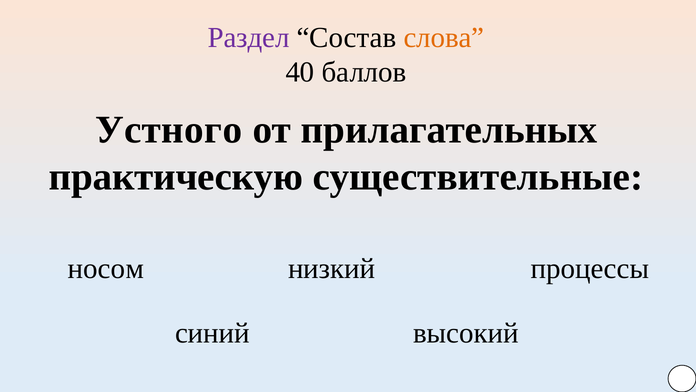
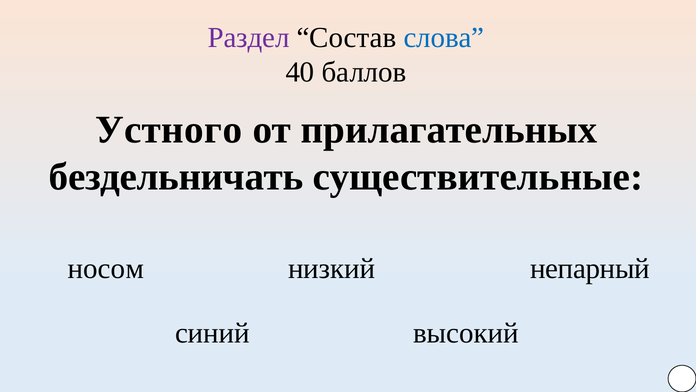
слова colour: orange -> blue
практическую: практическую -> бездельничать
процессы: процессы -> непарный
